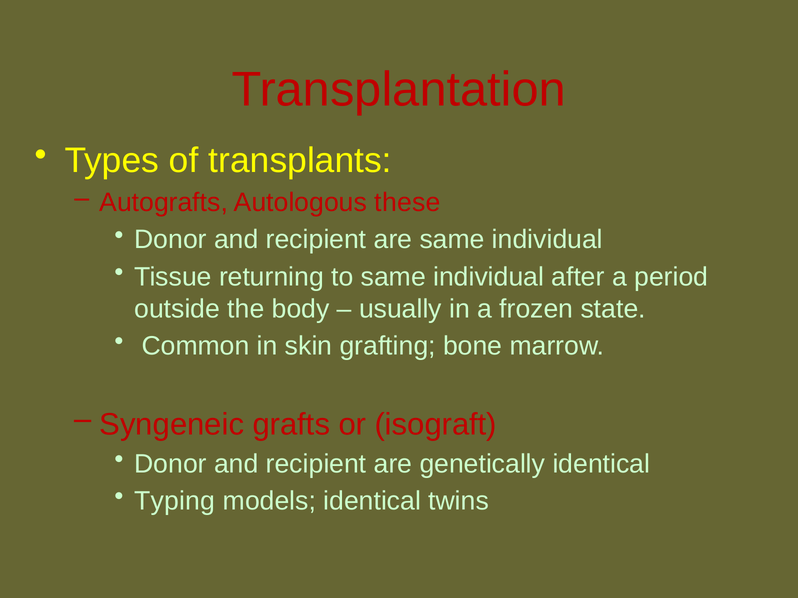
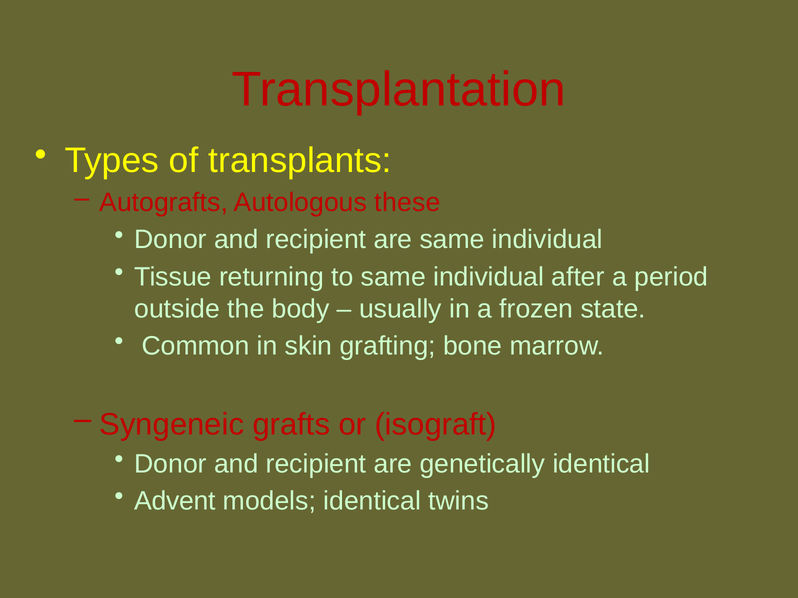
Typing: Typing -> Advent
